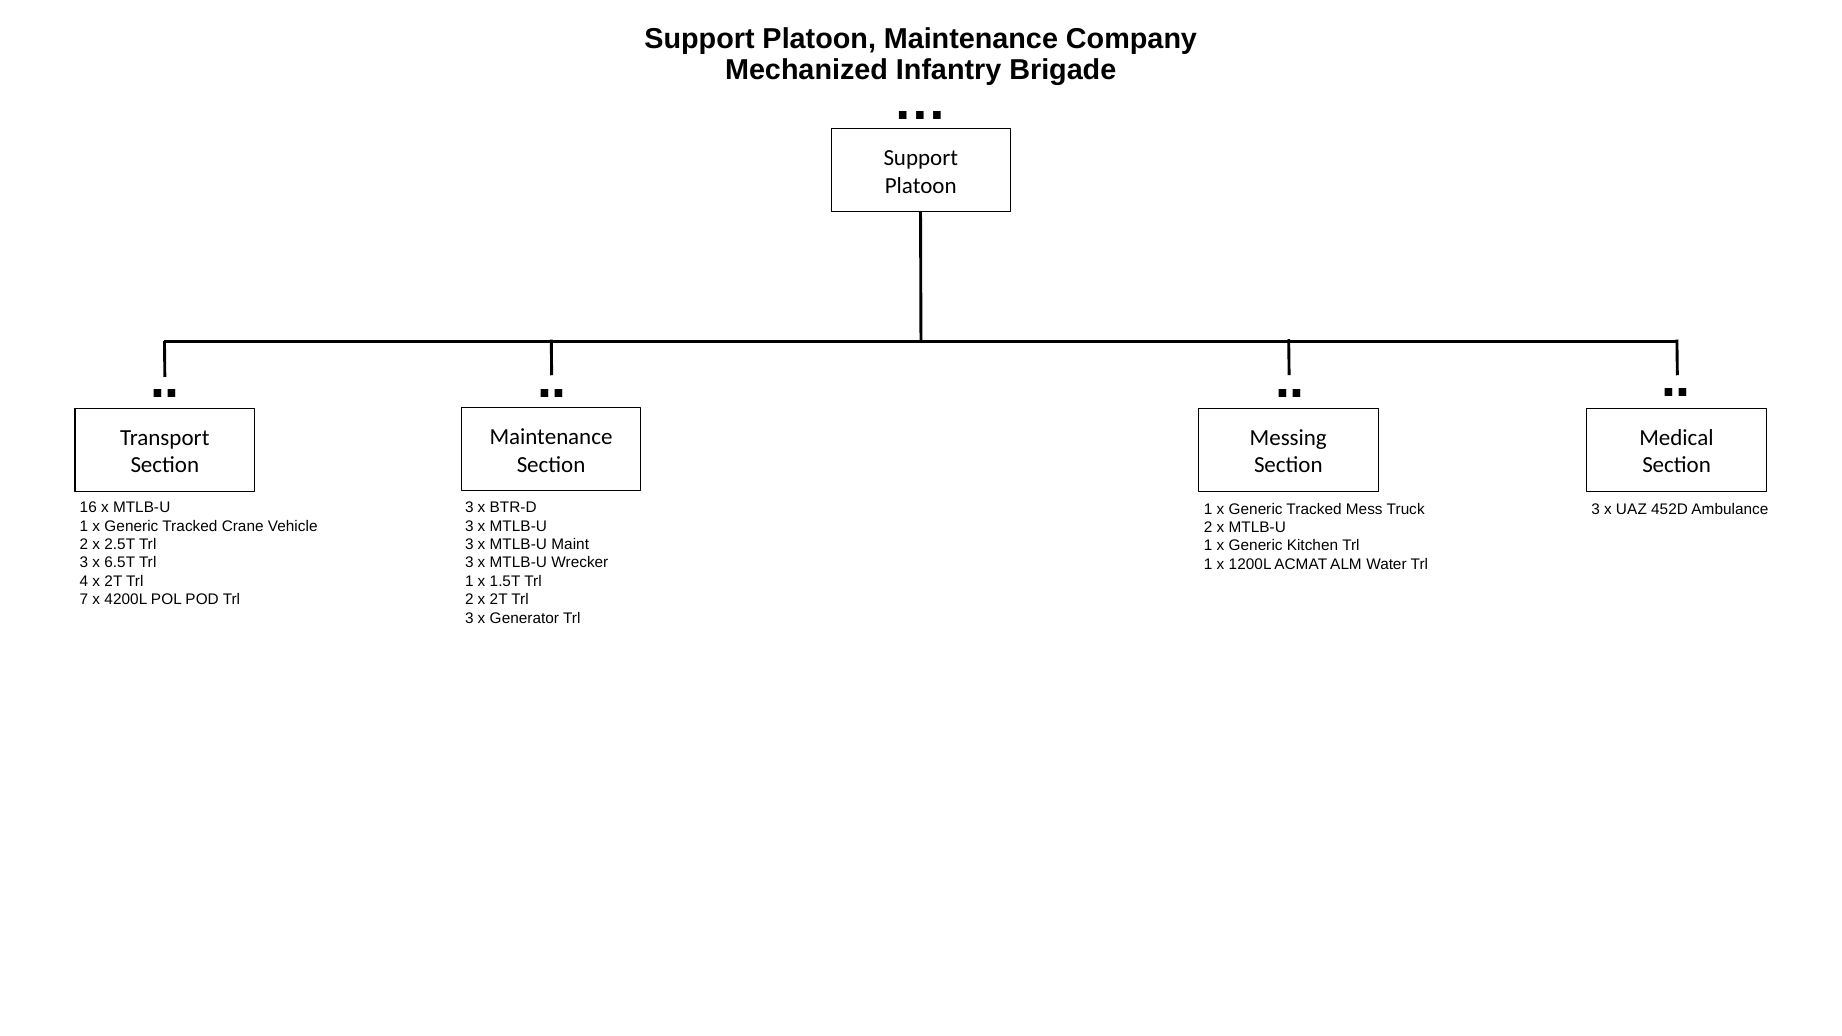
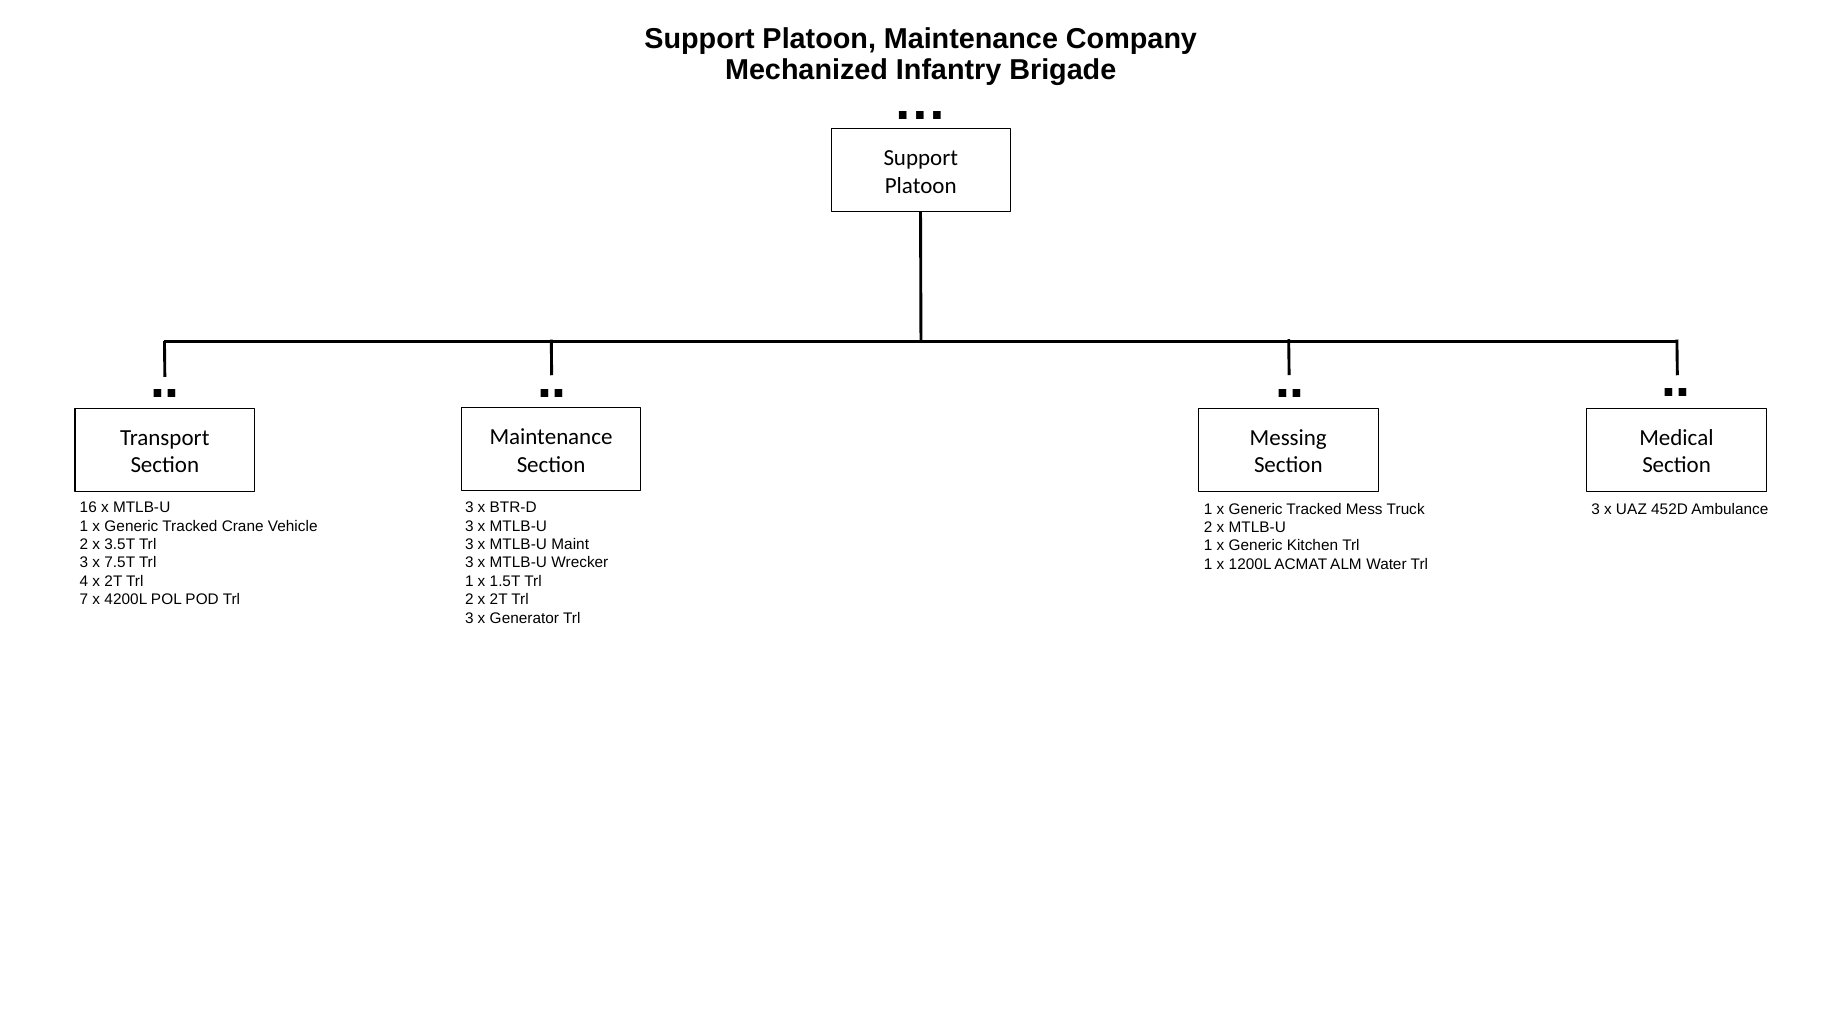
2.5T: 2.5T -> 3.5T
6.5T: 6.5T -> 7.5T
